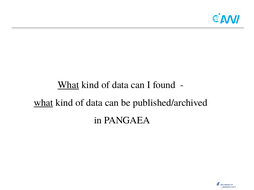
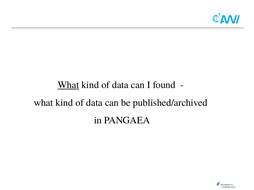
what at (43, 103) underline: present -> none
